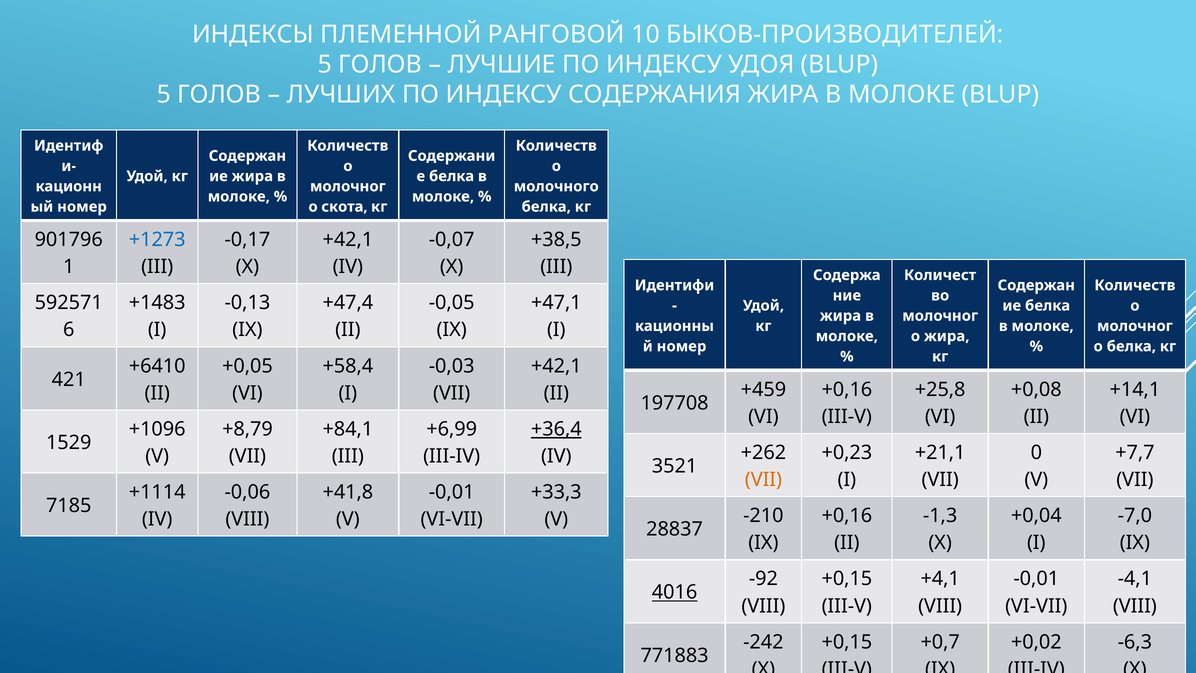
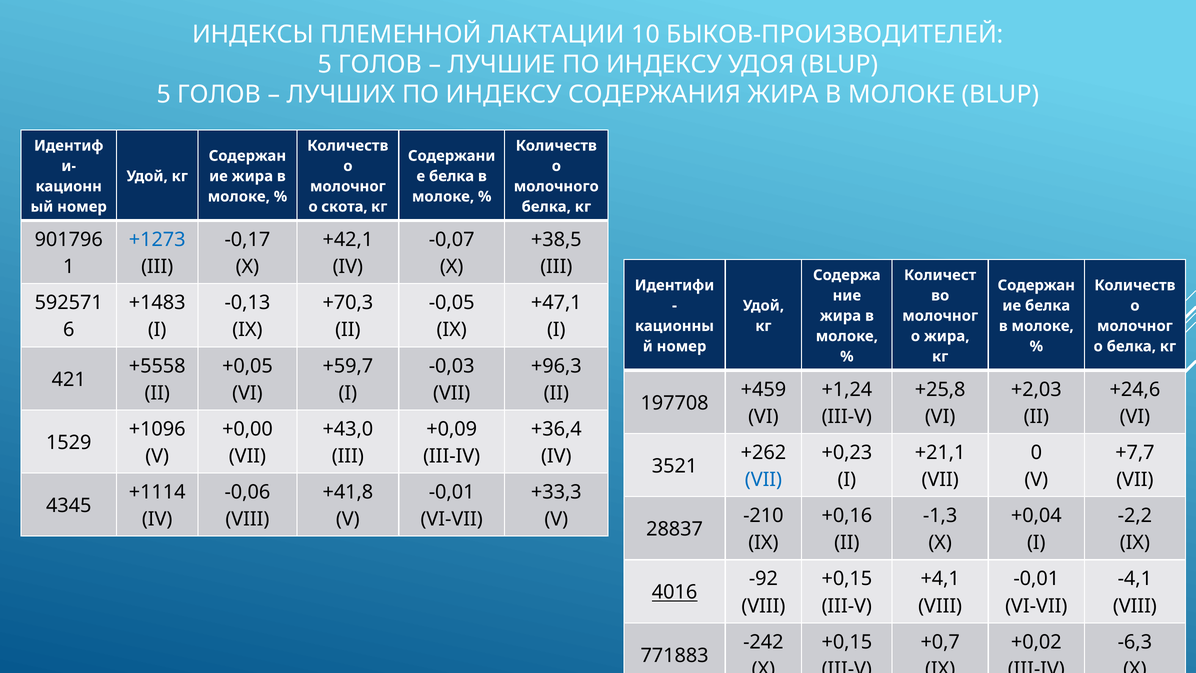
РАНГОВОЙ: РАНГОВОЙ -> ЛАКТАЦИИ
+47,4: +47,4 -> +70,3
+6410: +6410 -> +5558
+58,4: +58,4 -> +59,7
+42,1 at (556, 366): +42,1 -> +96,3
+0,16 at (847, 389): +0,16 -> +1,24
+0,08: +0,08 -> +2,03
+14,1: +14,1 -> +24,6
+8,79: +8,79 -> +0,00
+84,1: +84,1 -> +43,0
+6,99: +6,99 -> +0,09
+36,4 underline: present -> none
VII at (763, 479) colour: orange -> blue
7185: 7185 -> 4345
-7,0: -7,0 -> -2,2
